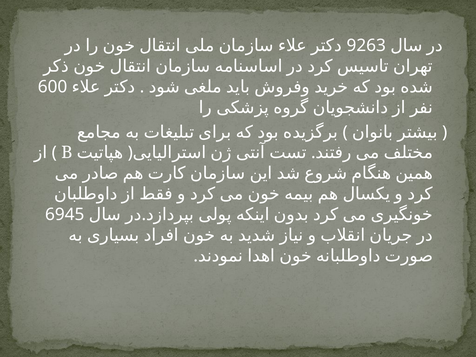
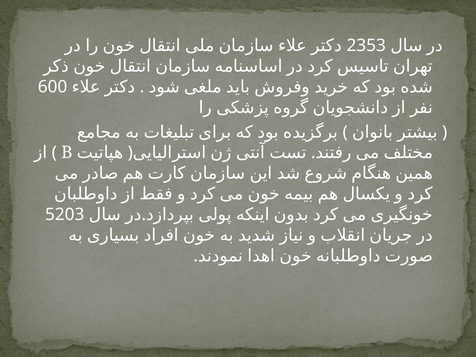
9263: 9263 -> 2353
6945: 6945 -> 5203
